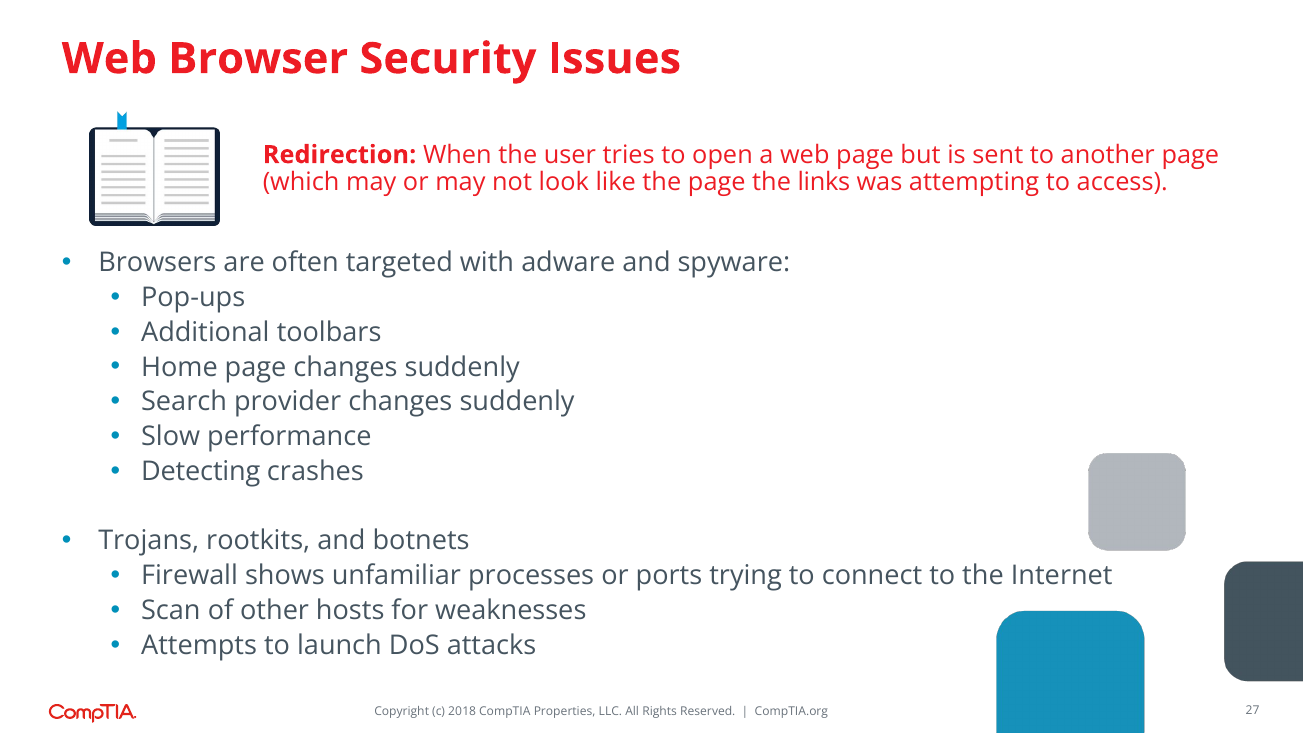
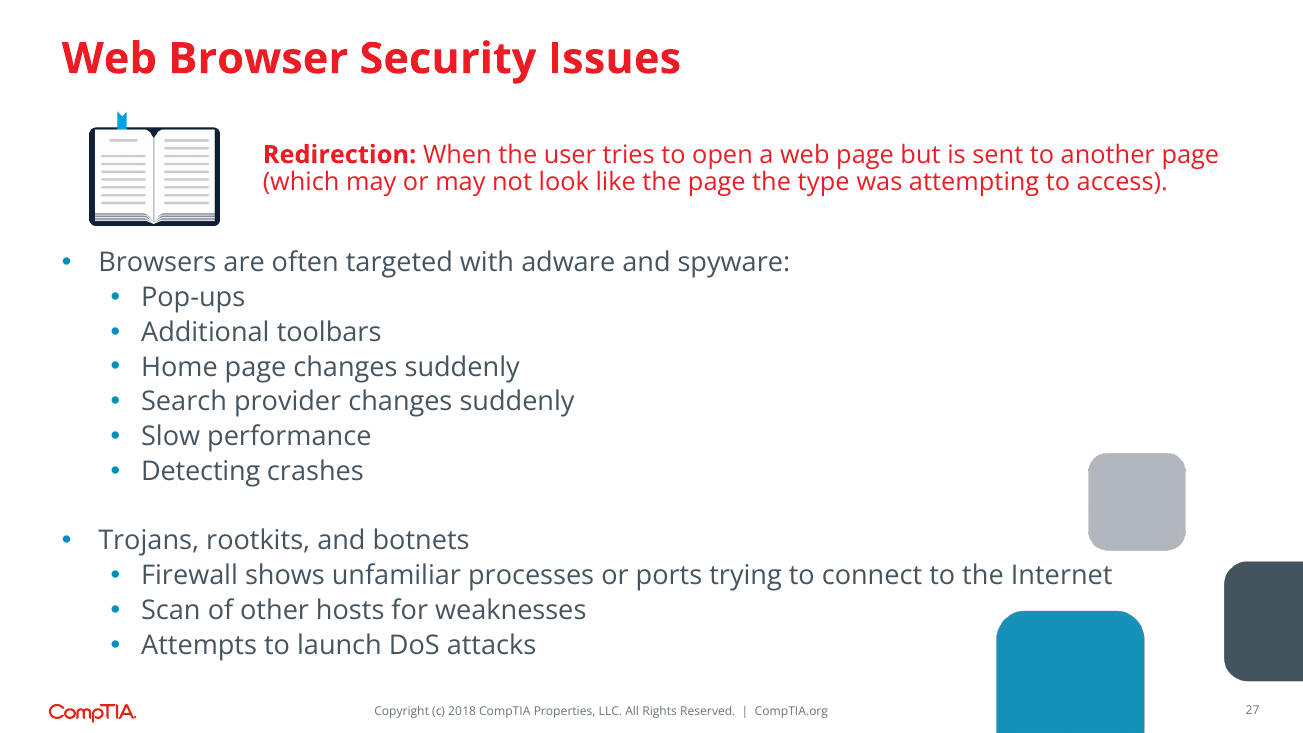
links: links -> type
